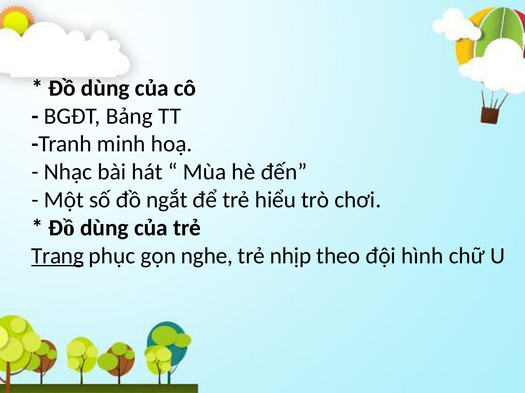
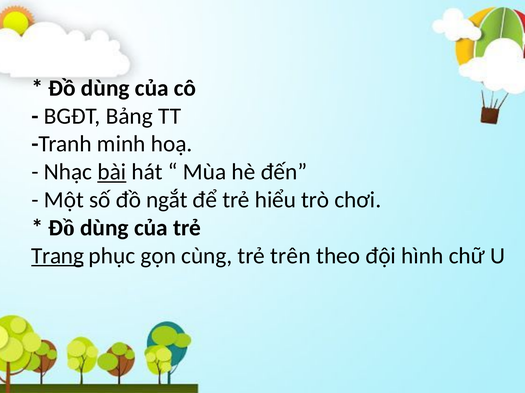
bài underline: none -> present
nghe: nghe -> cùng
nhịp: nhịp -> trên
